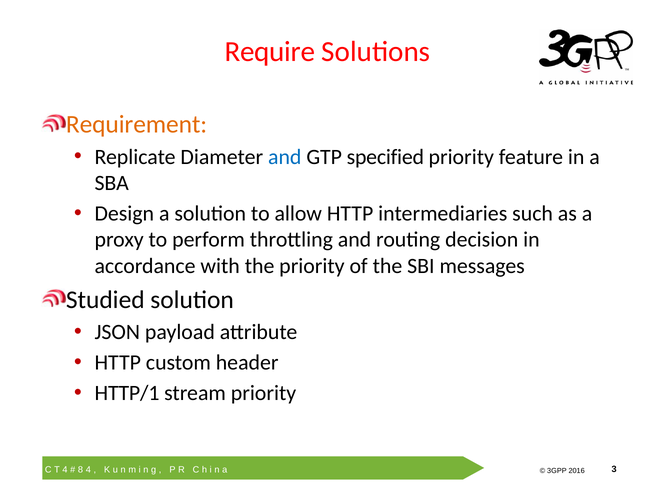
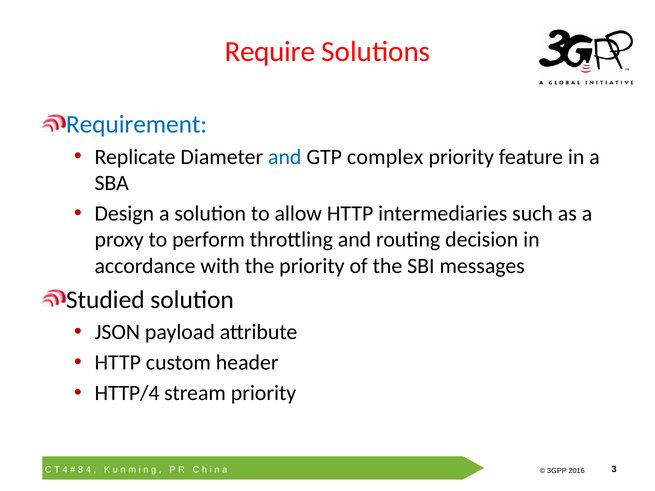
Requirement colour: orange -> blue
specified: specified -> complex
HTTP/1: HTTP/1 -> HTTP/4
